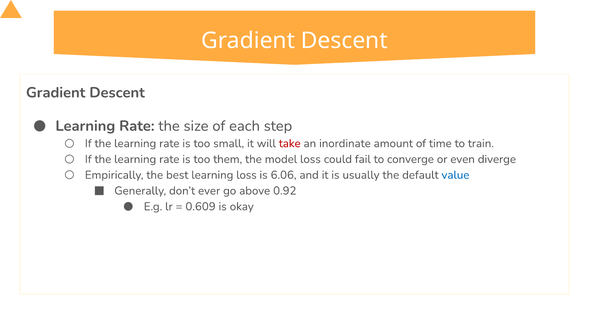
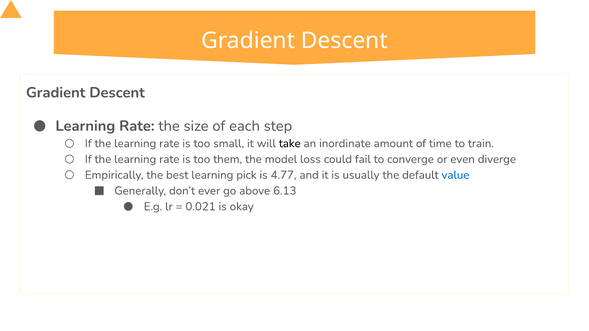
take colour: red -> black
learning loss: loss -> pick
6.06: 6.06 -> 4.77
0.92: 0.92 -> 6.13
0.609: 0.609 -> 0.021
